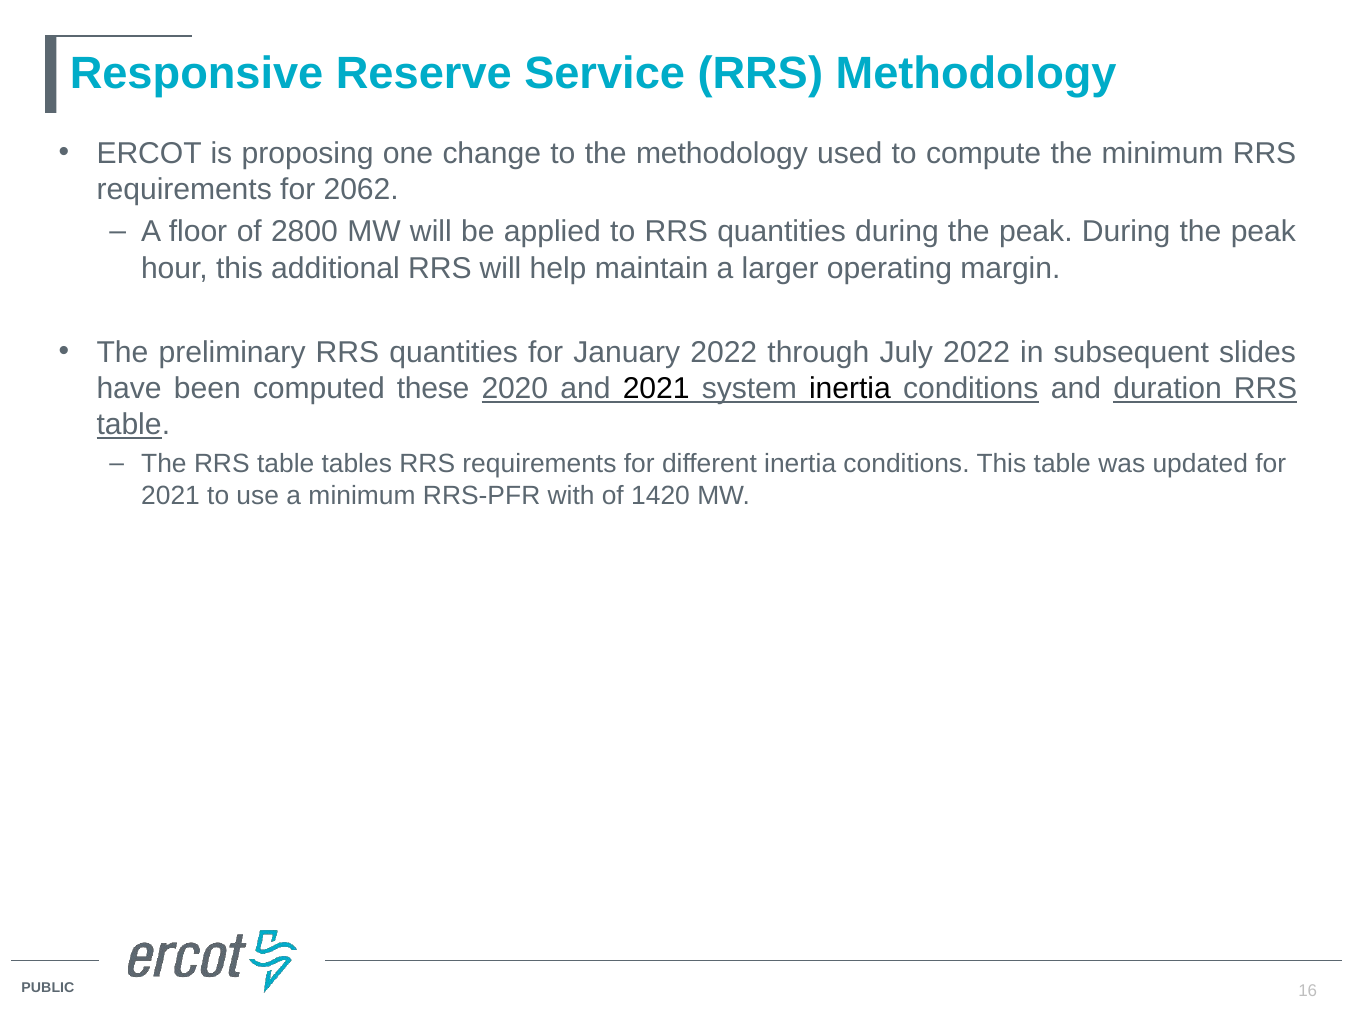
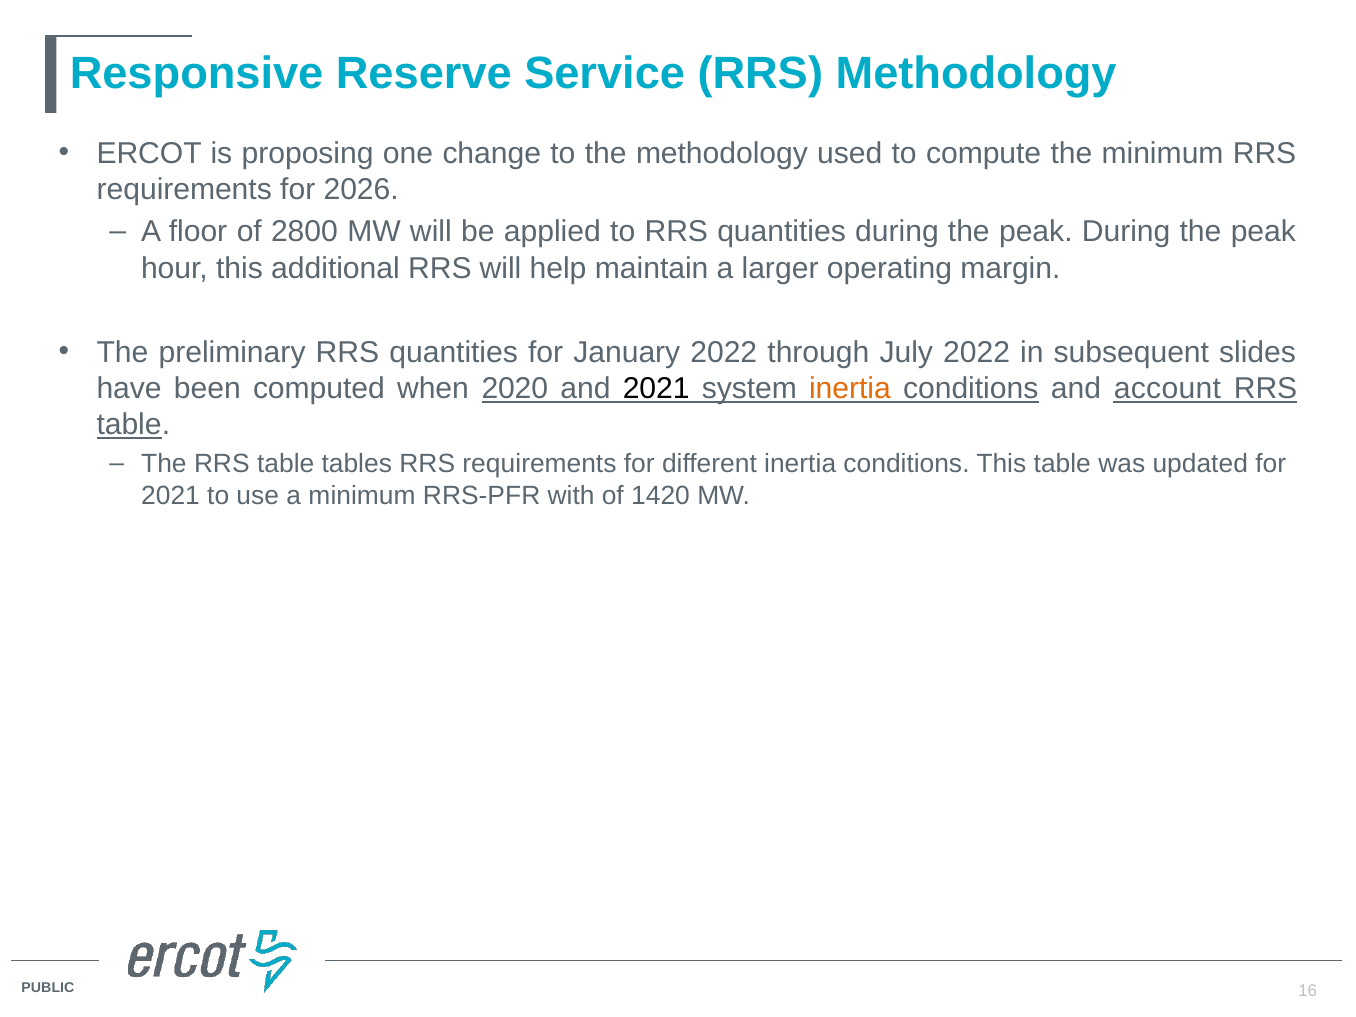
2062: 2062 -> 2026
these: these -> when
inertia at (850, 389) colour: black -> orange
duration: duration -> account
